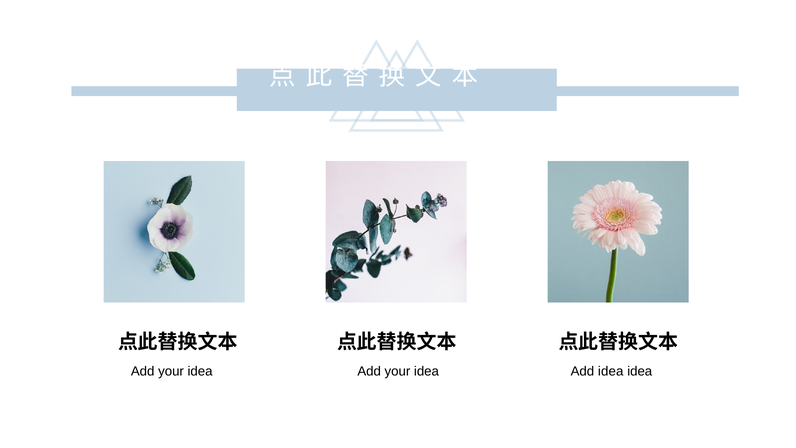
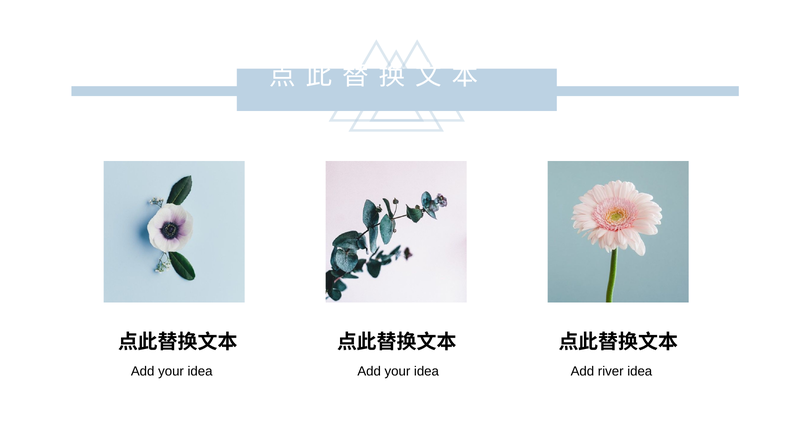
Add idea: idea -> river
